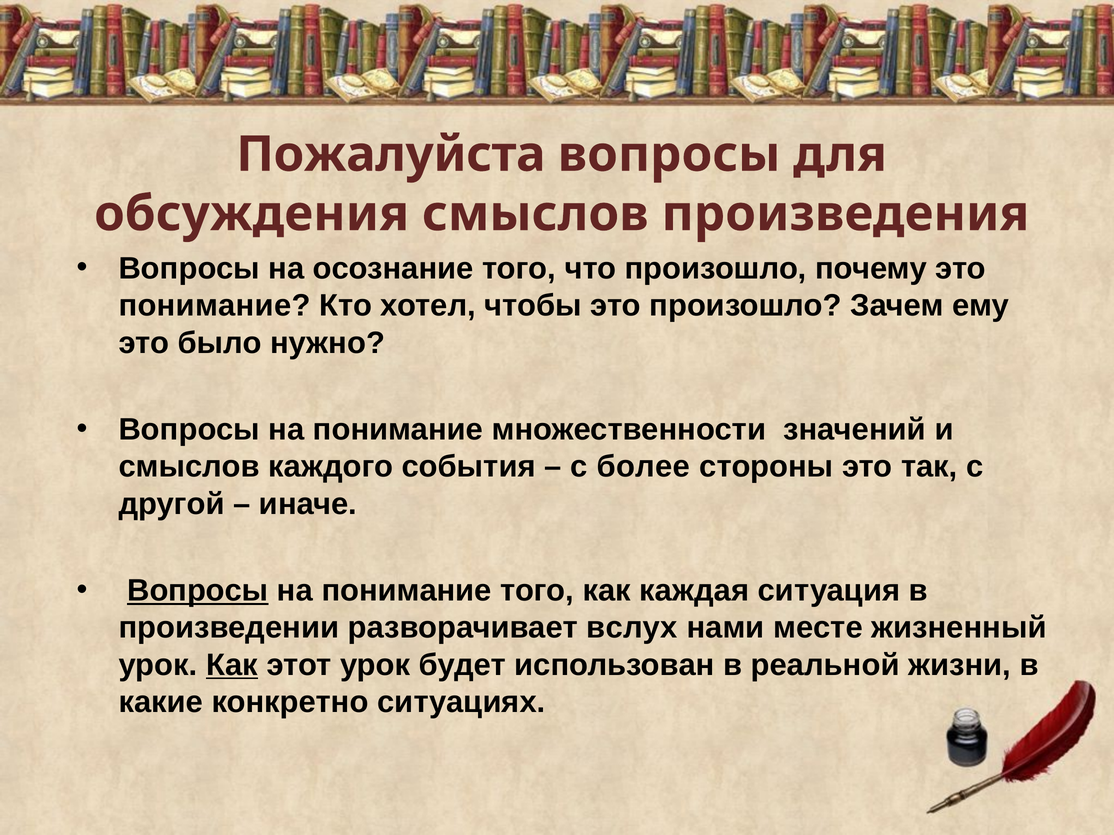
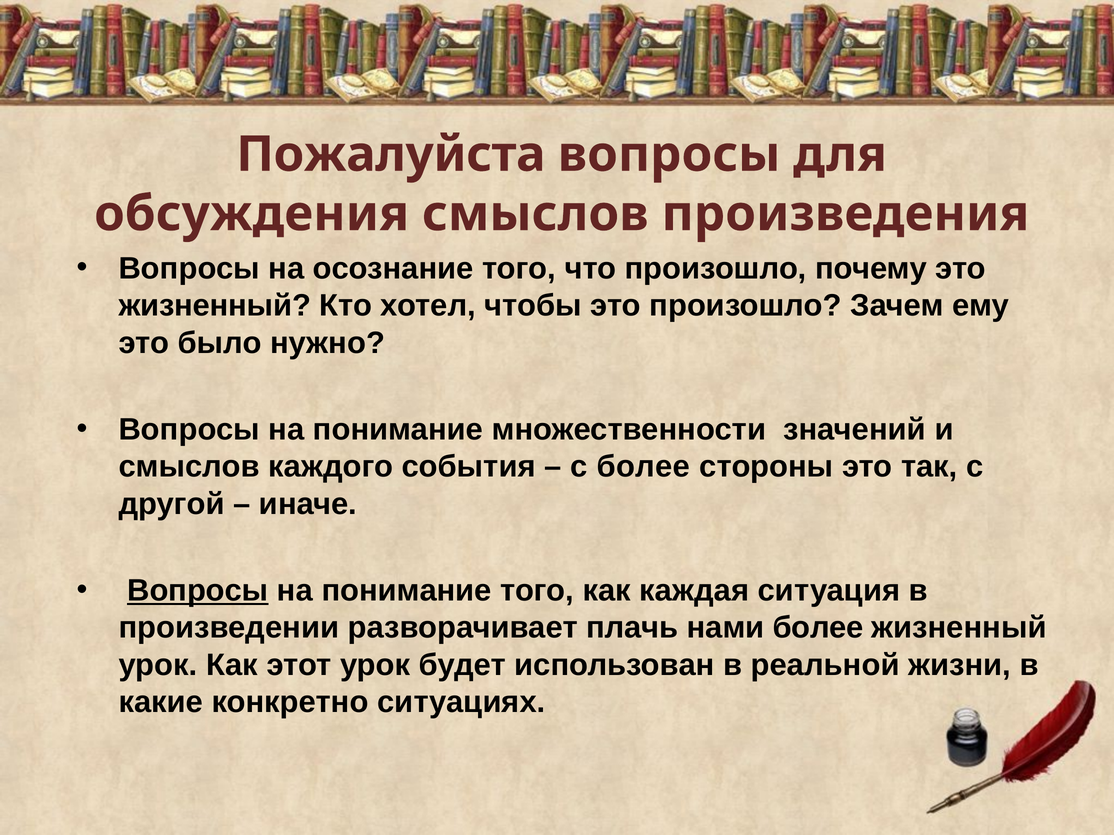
понимание at (215, 306): понимание -> жизненный
вслух: вслух -> плачь
нами месте: месте -> более
Как at (232, 665) underline: present -> none
